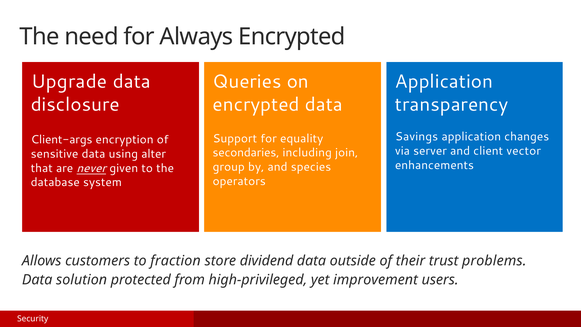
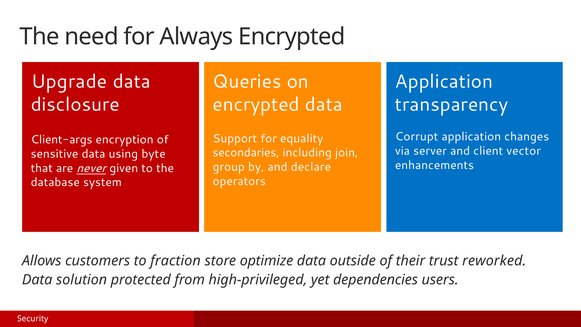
Savings: Savings -> Corrupt
alter: alter -> byte
species: species -> declare
dividend: dividend -> optimize
problems: problems -> reworked
improvement: improvement -> dependencies
